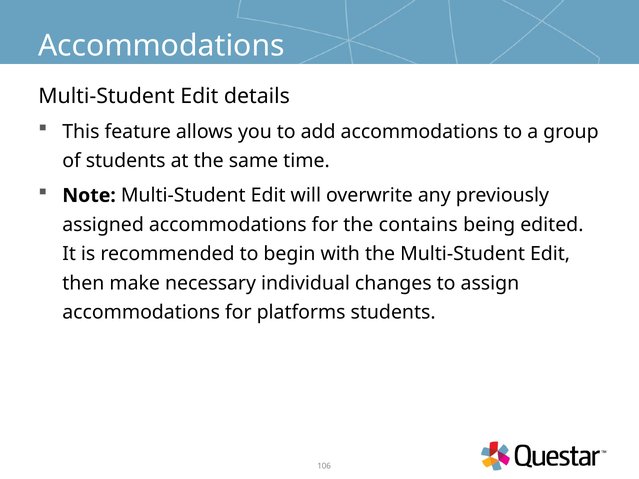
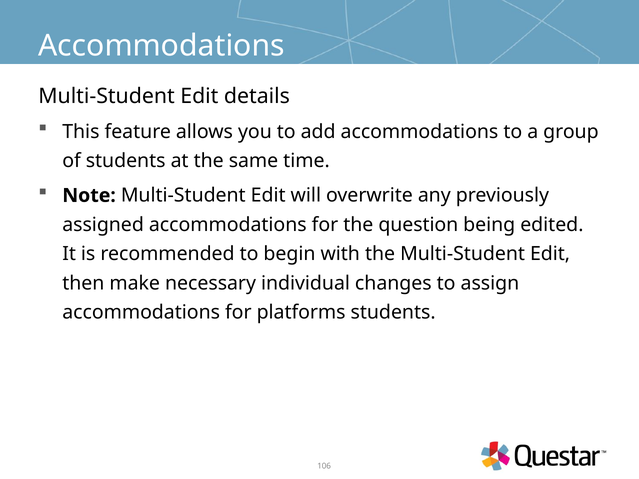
contains: contains -> question
